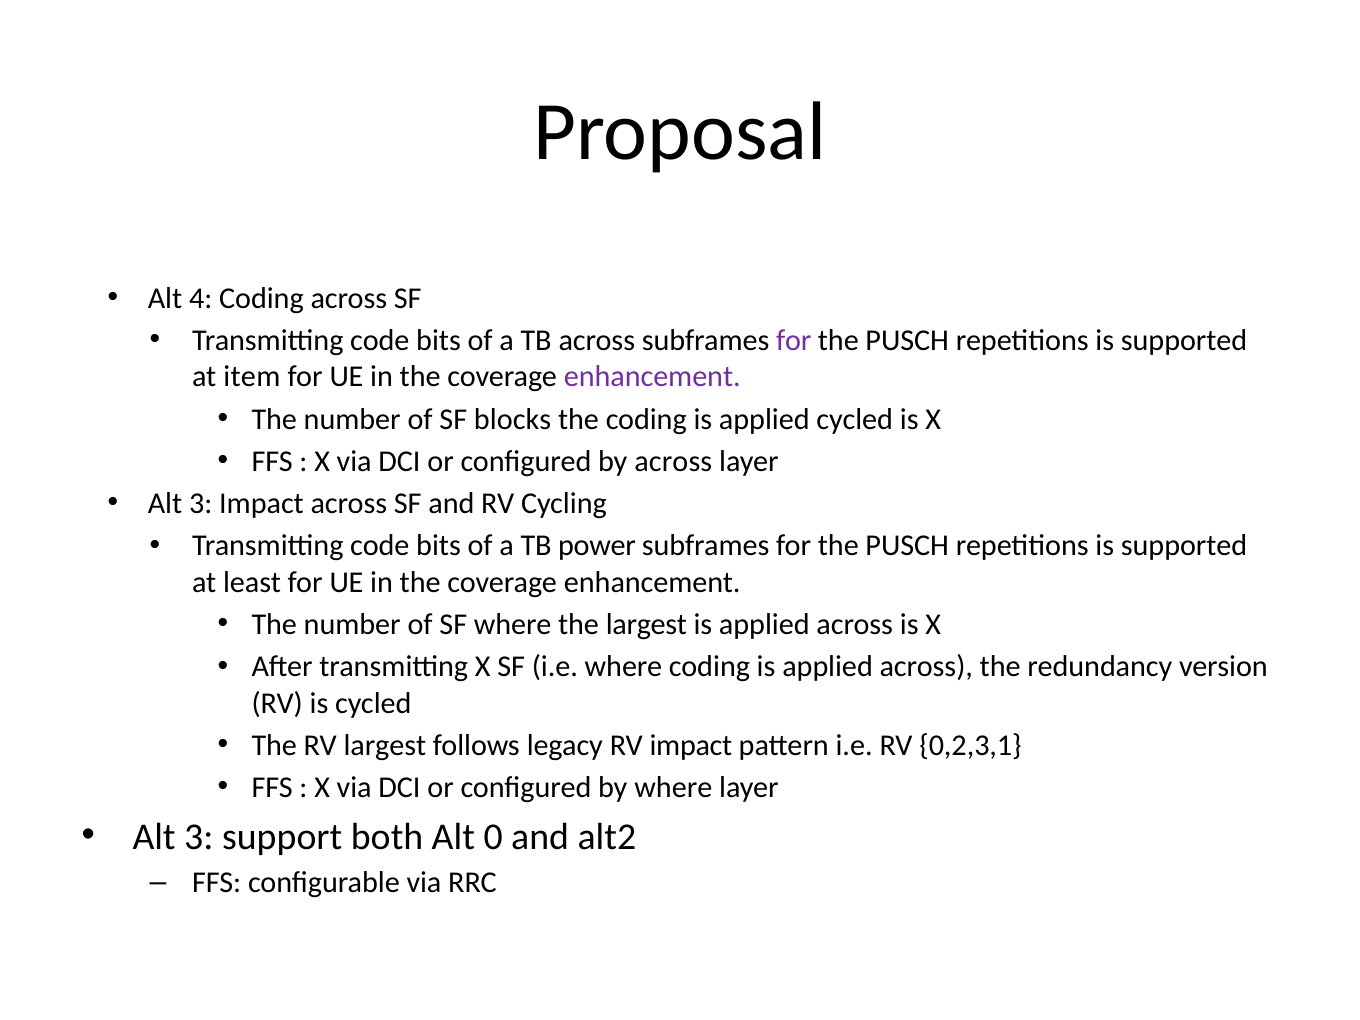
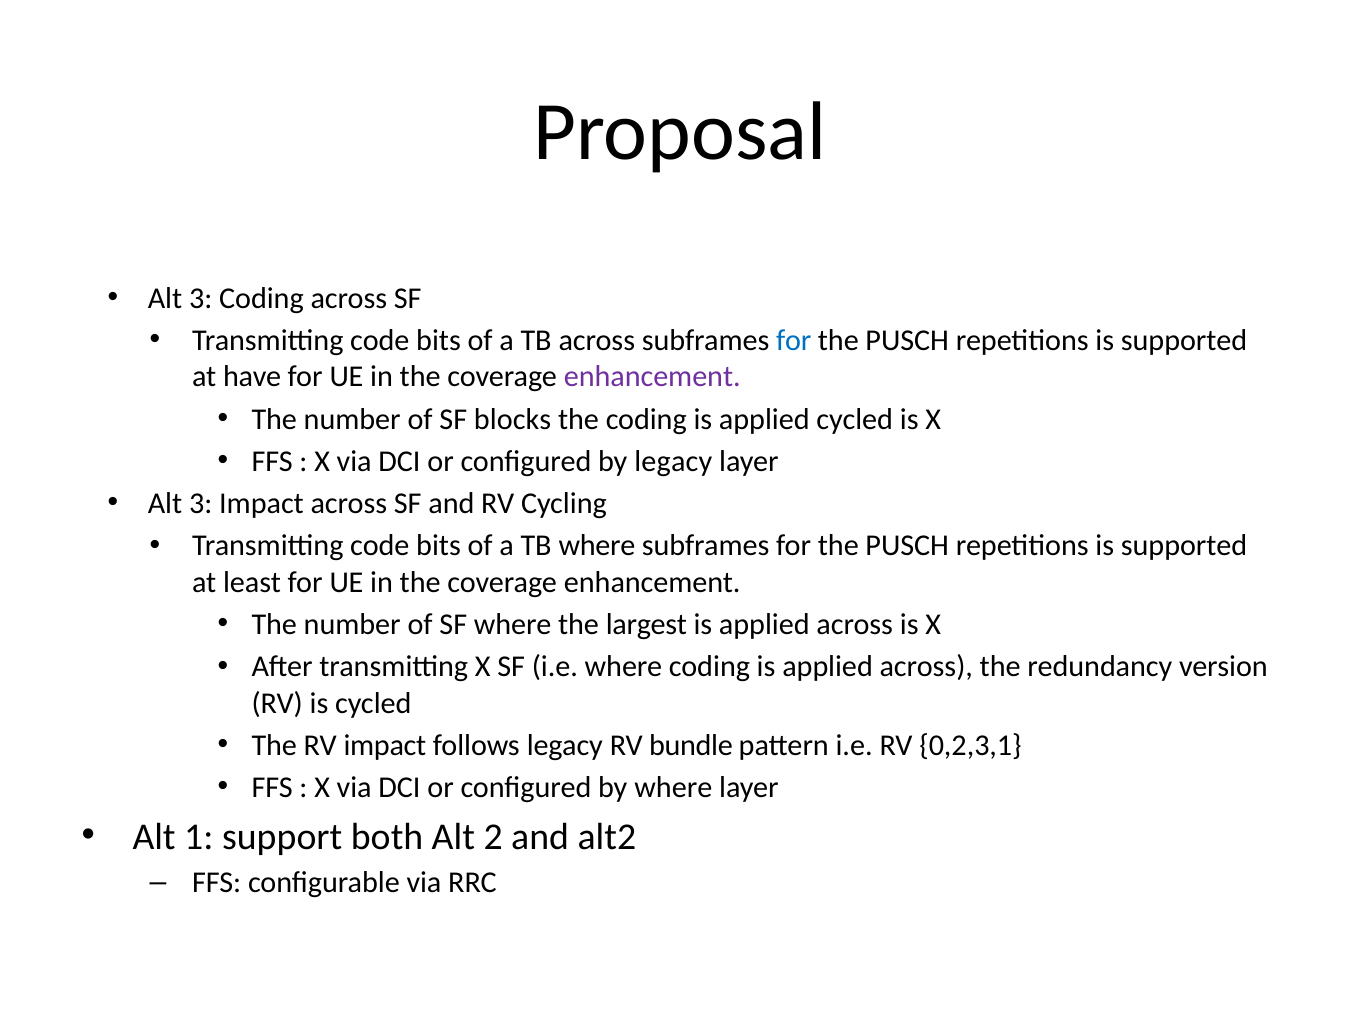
4 at (201, 298): 4 -> 3
for at (794, 341) colour: purple -> blue
item: item -> have
by across: across -> legacy
TB power: power -> where
RV largest: largest -> impact
RV impact: impact -> bundle
3 at (199, 837): 3 -> 1
0: 0 -> 2
